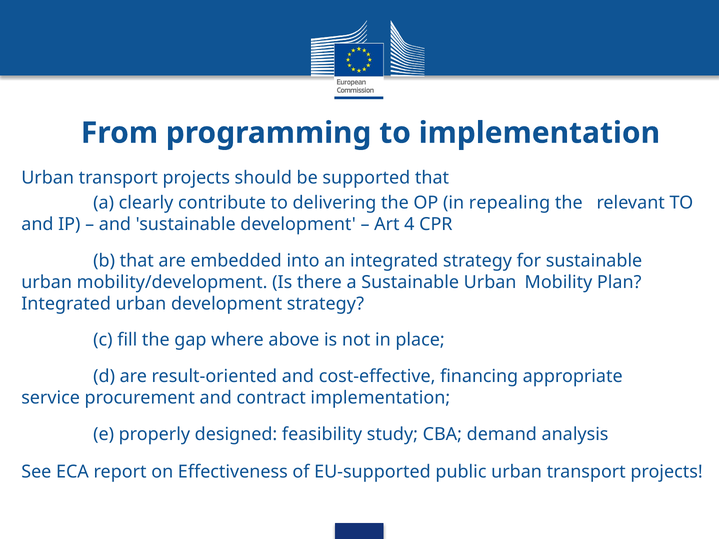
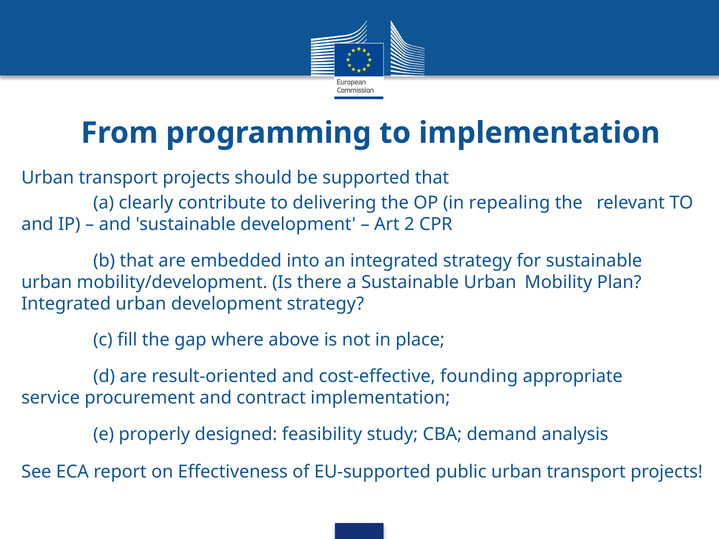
4: 4 -> 2
financing: financing -> founding
